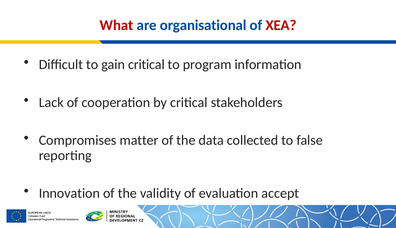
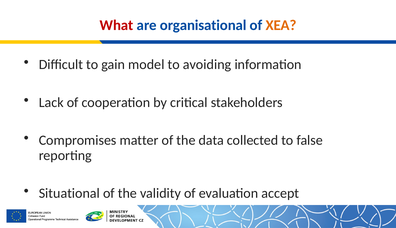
XEA colour: red -> orange
gain critical: critical -> model
program: program -> avoiding
Innovation: Innovation -> Situational
